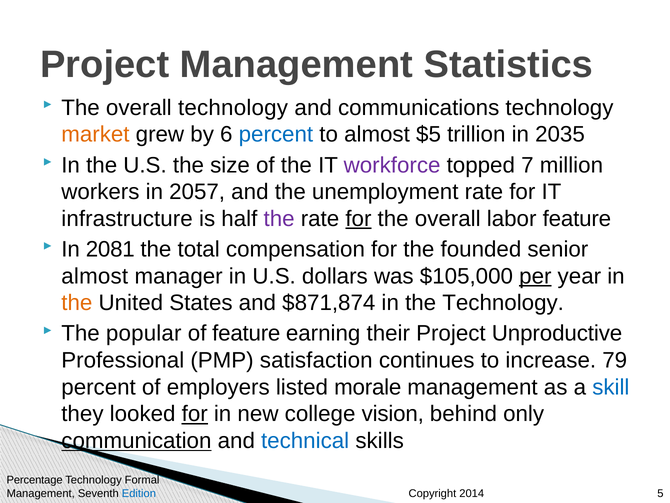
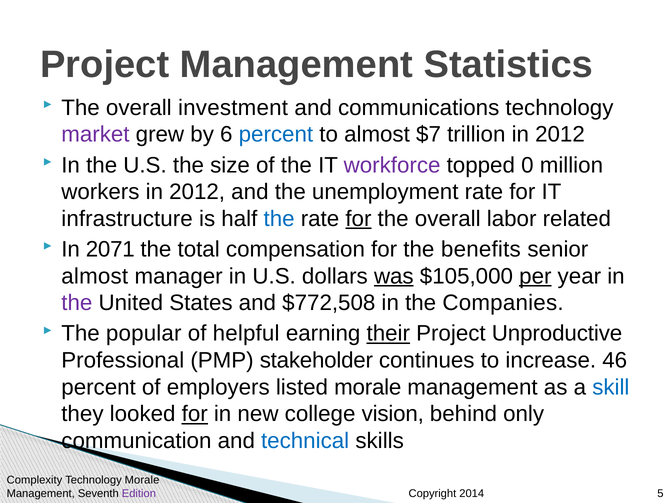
overall technology: technology -> investment
market colour: orange -> purple
$5: $5 -> $7
trillion in 2035: 2035 -> 2012
7: 7 -> 0
workers in 2057: 2057 -> 2012
the at (279, 219) colour: purple -> blue
labor feature: feature -> related
2081: 2081 -> 2071
founded: founded -> benefits
was underline: none -> present
the at (77, 303) colour: orange -> purple
$871,874: $871,874 -> $772,508
the Technology: Technology -> Companies
of feature: feature -> helpful
their underline: none -> present
satisfaction: satisfaction -> stakeholder
79: 79 -> 46
communication underline: present -> none
Percentage: Percentage -> Complexity
Technology Formal: Formal -> Morale
Edition colour: blue -> purple
